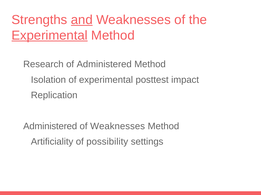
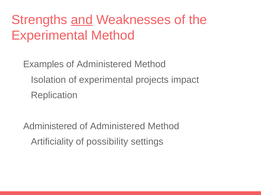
Experimental at (50, 36) underline: present -> none
Research: Research -> Examples
posttest: posttest -> projects
Weaknesses at (118, 127): Weaknesses -> Administered
